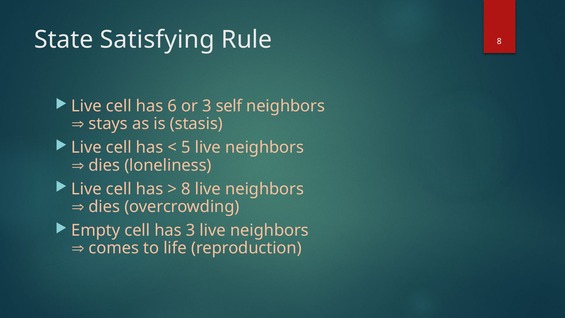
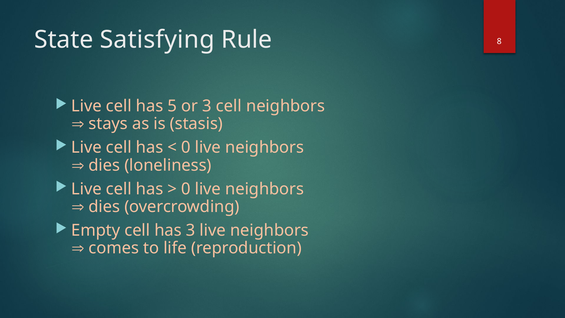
6: 6 -> 5
3 self: self -> cell
5 at (186, 147): 5 -> 0
8 at (186, 189): 8 -> 0
